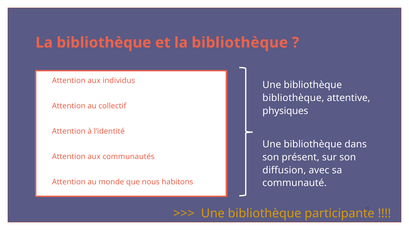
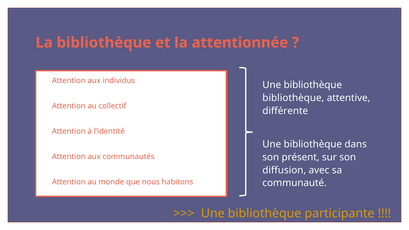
et la bibliothèque: bibliothèque -> attentionnée
physiques: physiques -> différente
